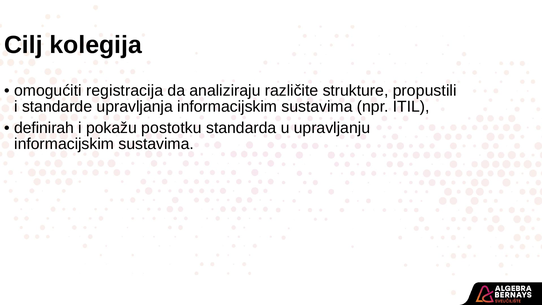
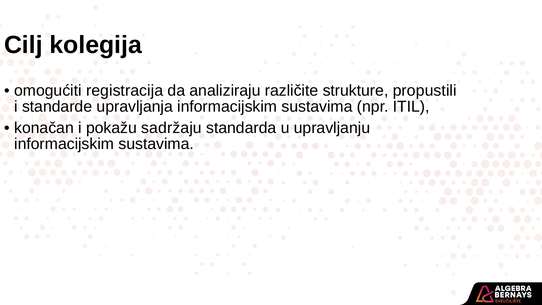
definirah: definirah -> konačan
postotku: postotku -> sadržaju
